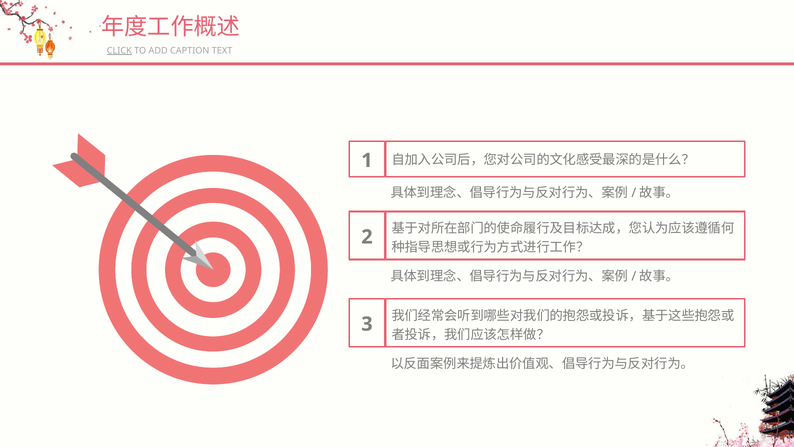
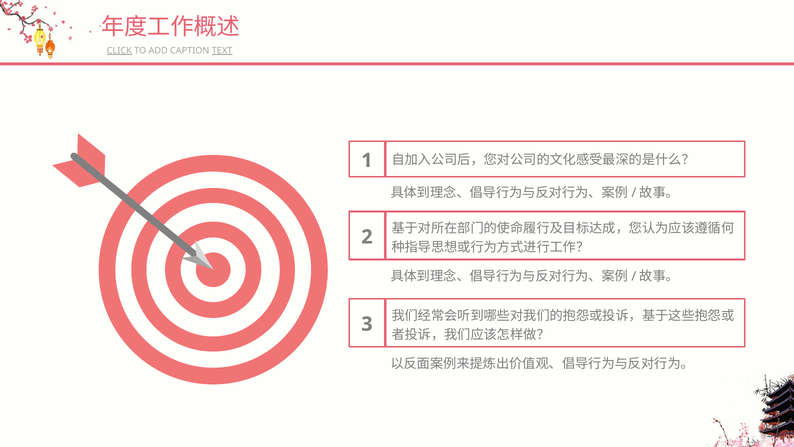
TEXT underline: none -> present
